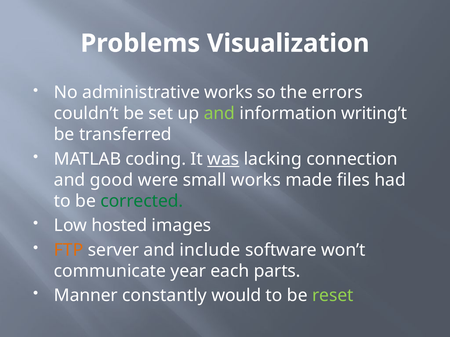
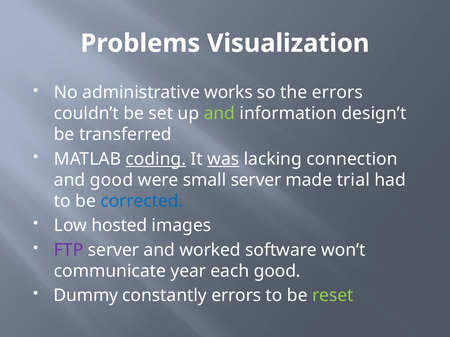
writing’t: writing’t -> design’t
coding underline: none -> present
small works: works -> server
files: files -> trial
corrected colour: green -> blue
FTP colour: orange -> purple
include: include -> worked
each parts: parts -> good
Manner: Manner -> Dummy
constantly would: would -> errors
